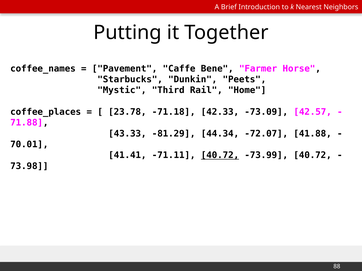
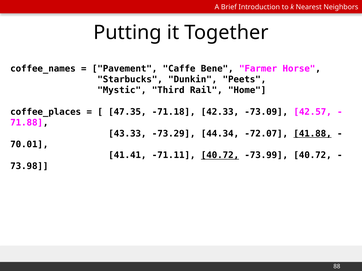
23.78: 23.78 -> 47.35
-81.29: -81.29 -> -73.29
41.88 underline: none -> present
